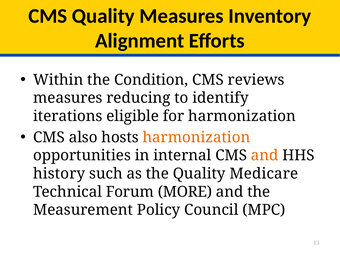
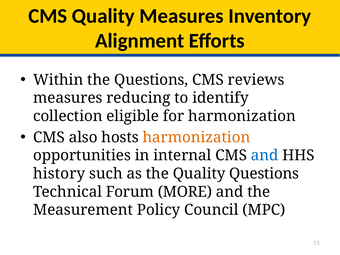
the Condition: Condition -> Questions
iterations: iterations -> collection
and at (265, 155) colour: orange -> blue
Quality Medicare: Medicare -> Questions
